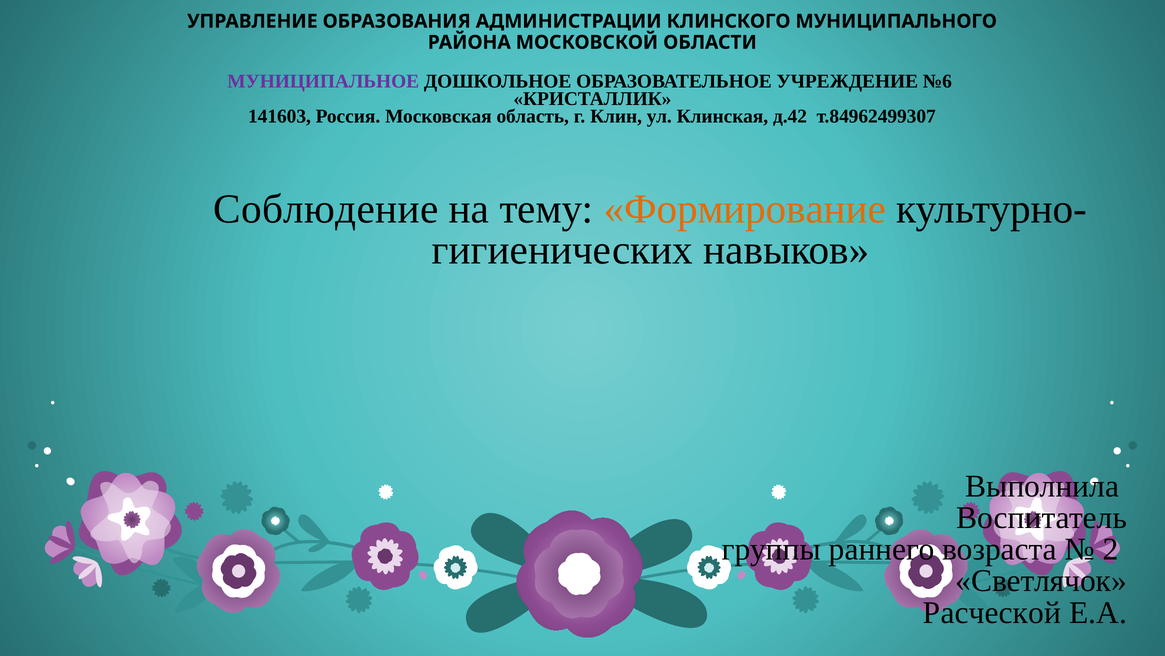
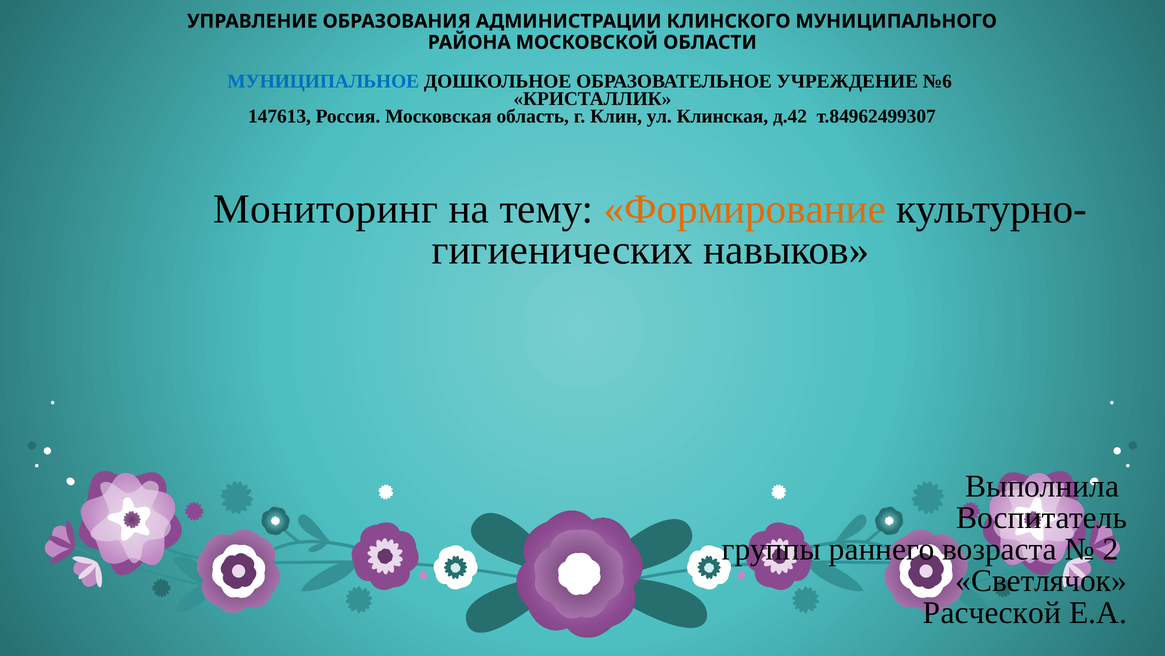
МУНИЦИПАЛЬНОЕ colour: purple -> blue
141603: 141603 -> 147613
Соблюдение: Соблюдение -> Мониторинг
